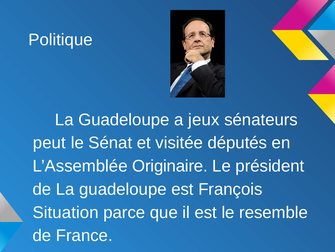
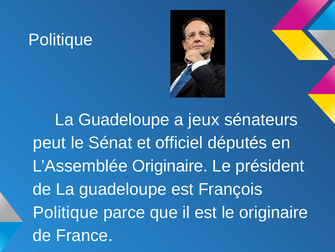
visitée: visitée -> officiel
Situation at (66, 212): Situation -> Politique
le resemble: resemble -> originaire
